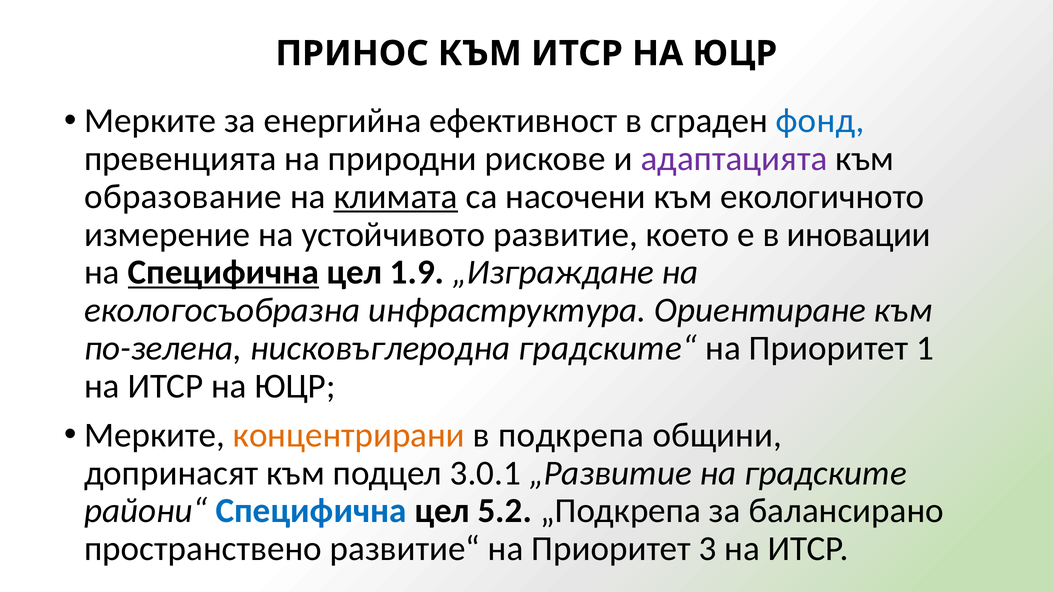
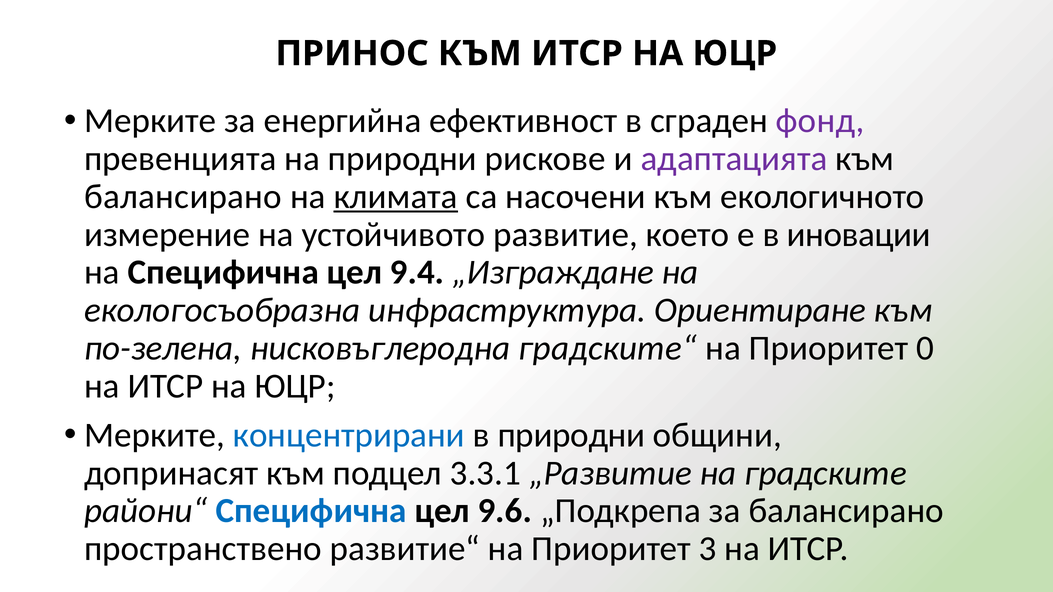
фонд colour: blue -> purple
образование at (183, 197): образование -> балансирано
Специфична at (223, 273) underline: present -> none
1.9: 1.9 -> 9.4
1: 1 -> 0
концентрирани colour: orange -> blue
в подкрепа: подкрепа -> природни
3.0.1: 3.0.1 -> 3.3.1
5.2: 5.2 -> 9.6
